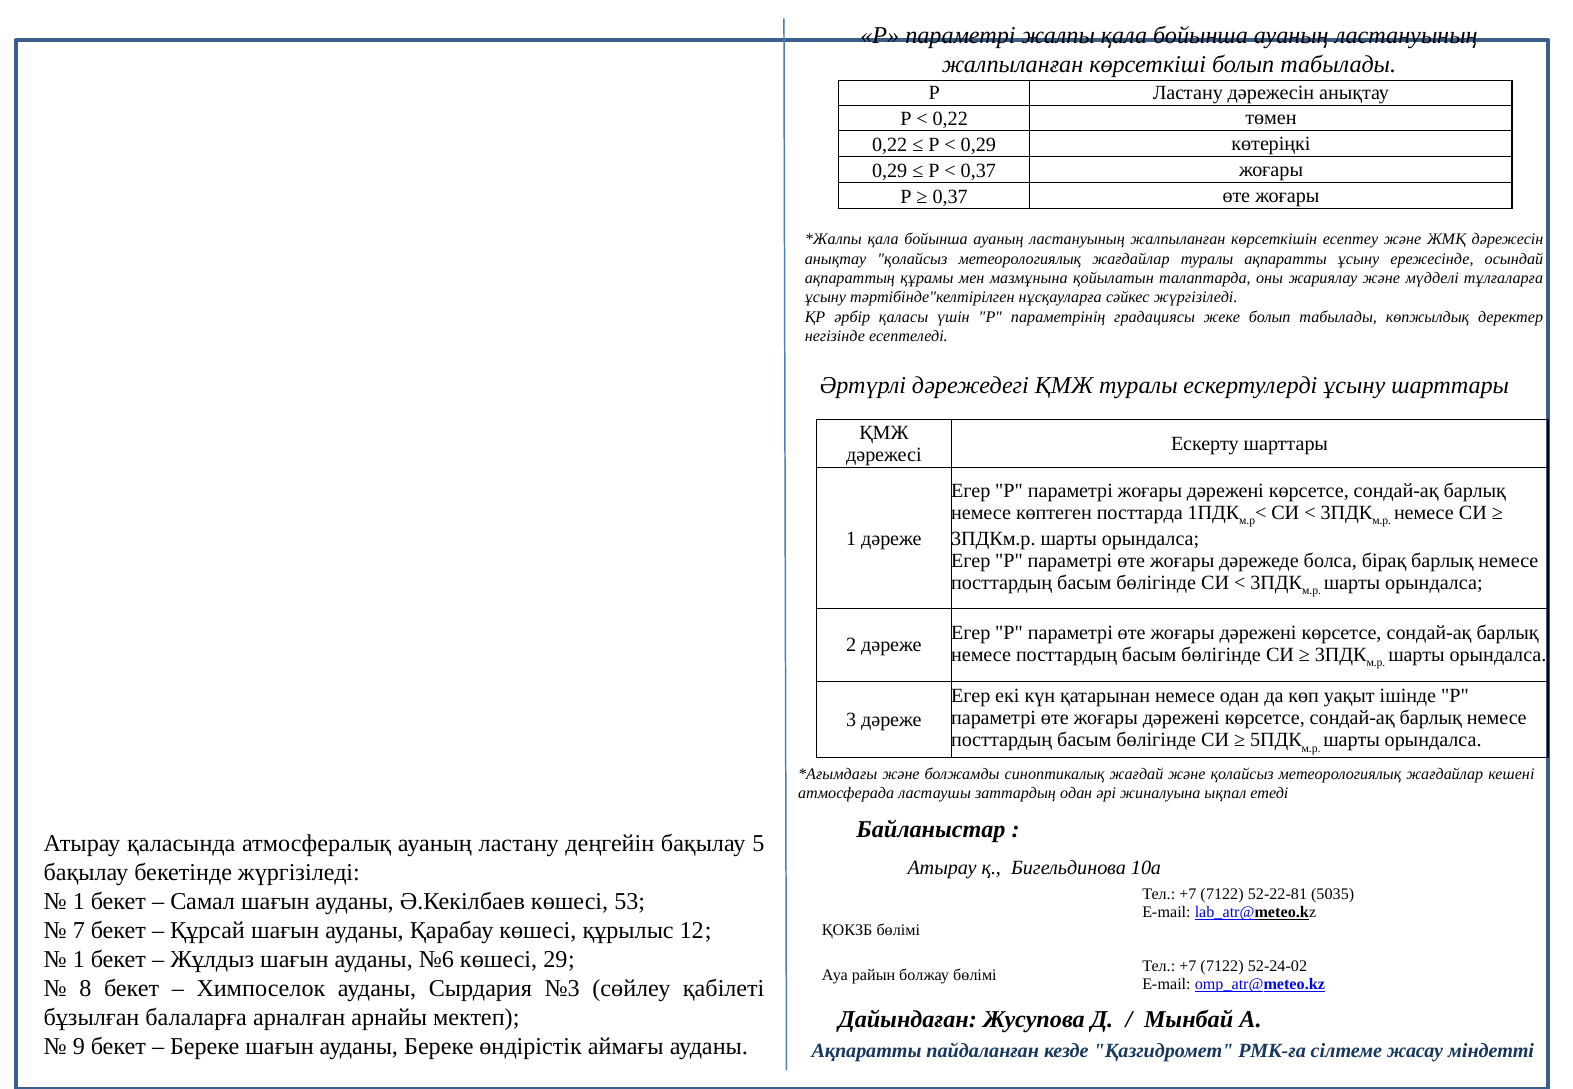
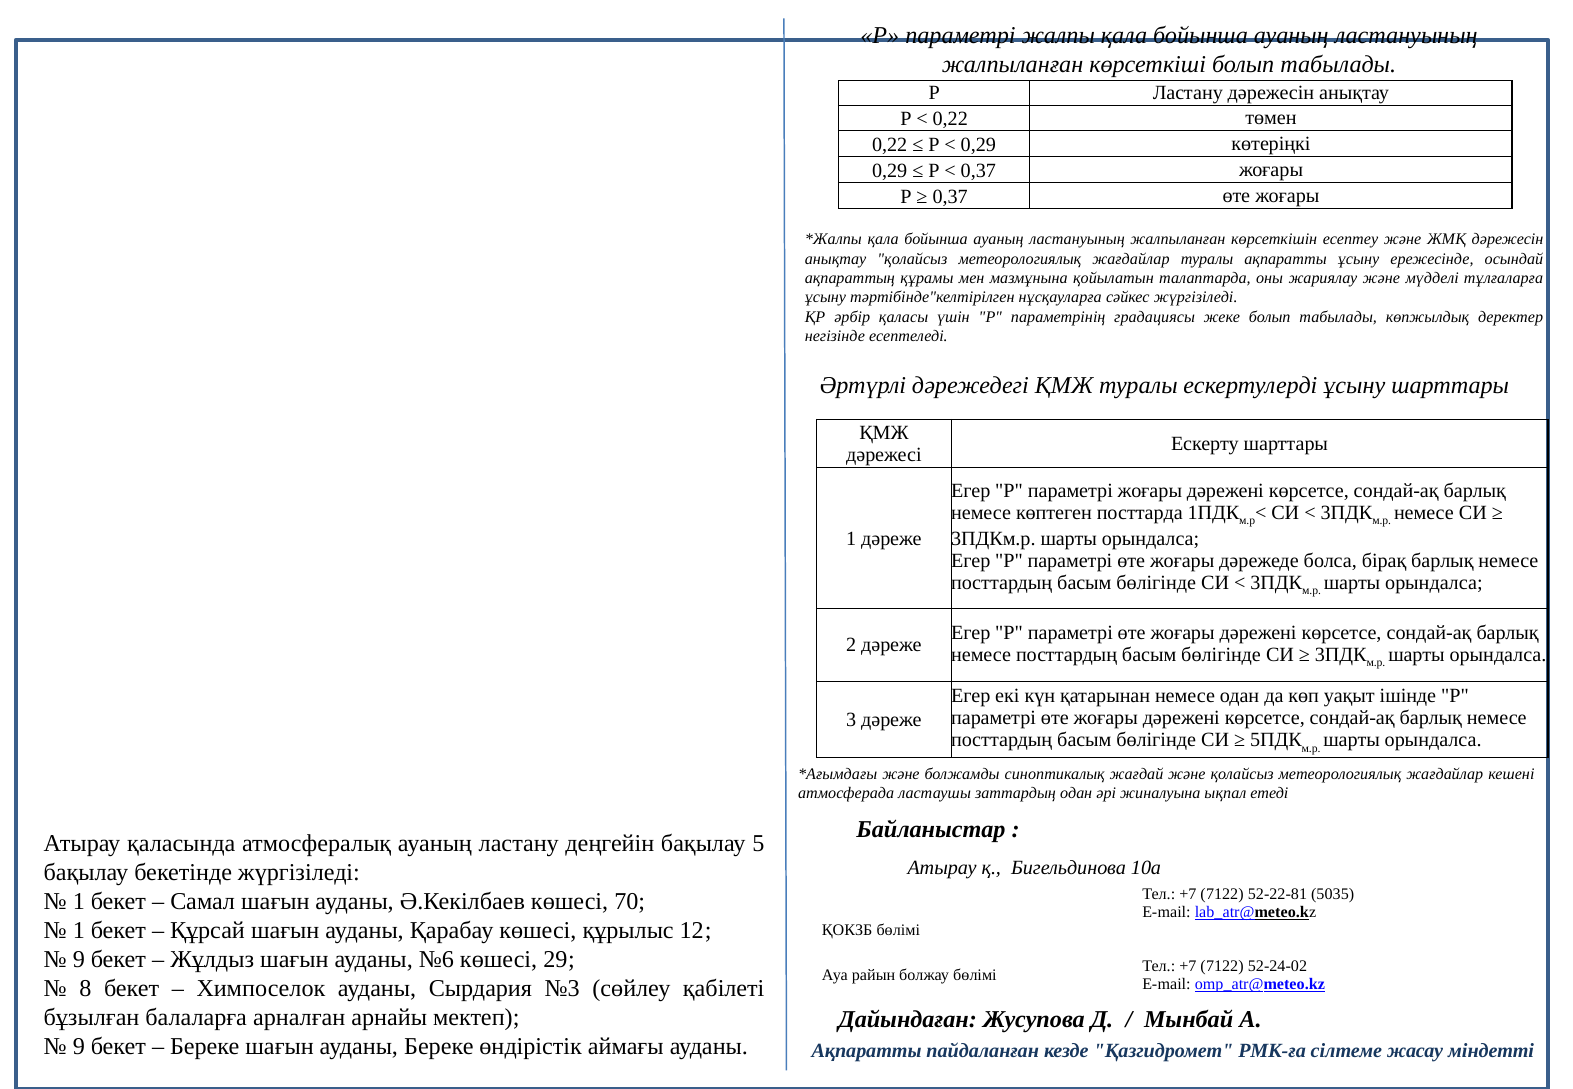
53: 53 -> 70
7 at (79, 930): 7 -> 1
1 at (79, 959): 1 -> 9
